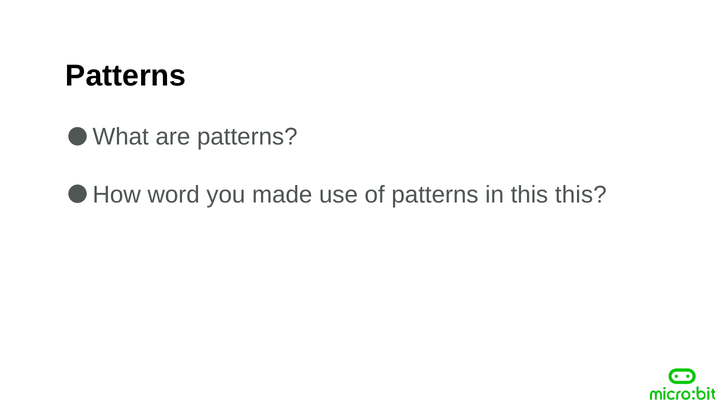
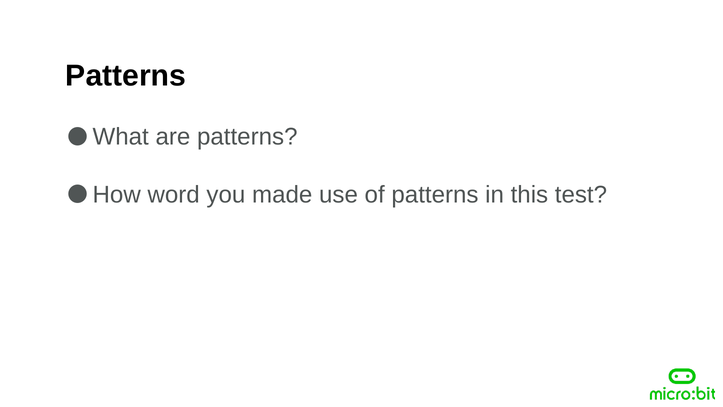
this this: this -> test
